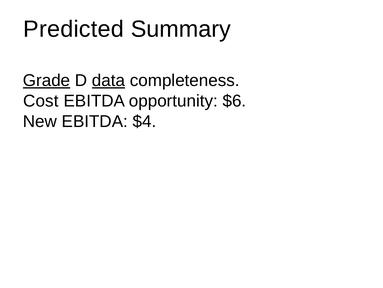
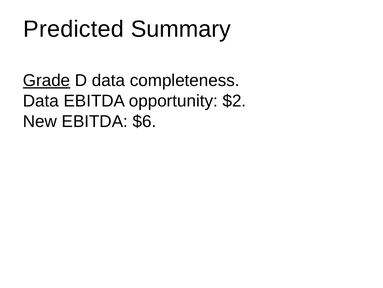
data at (109, 80) underline: present -> none
Cost at (41, 101): Cost -> Data
$6: $6 -> $2
$4: $4 -> $6
